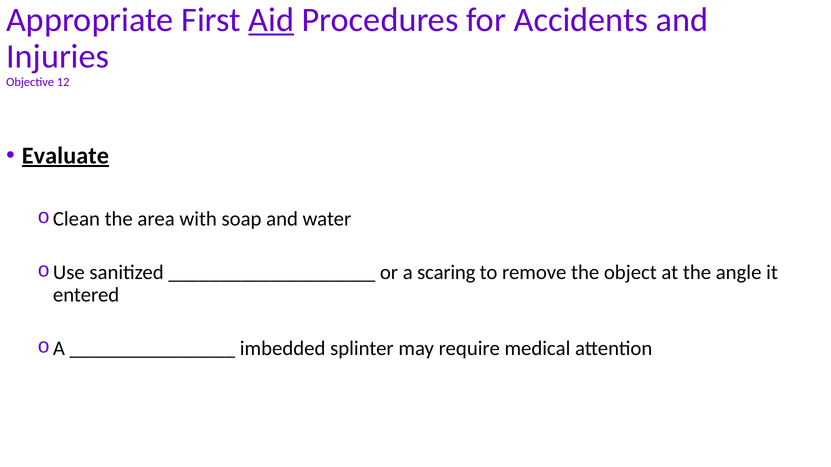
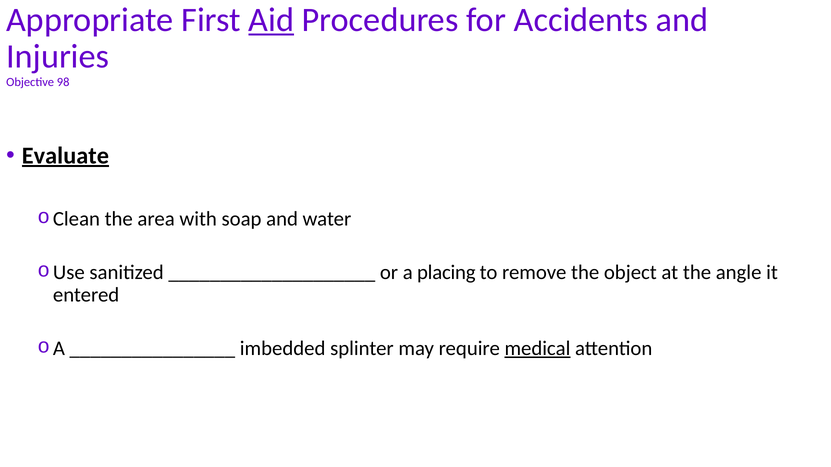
12: 12 -> 98
scaring: scaring -> placing
medical underline: none -> present
